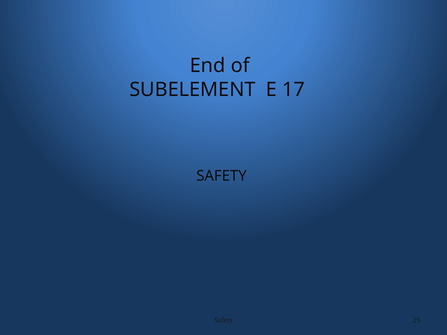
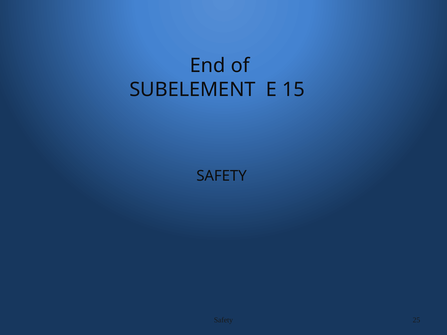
17: 17 -> 15
